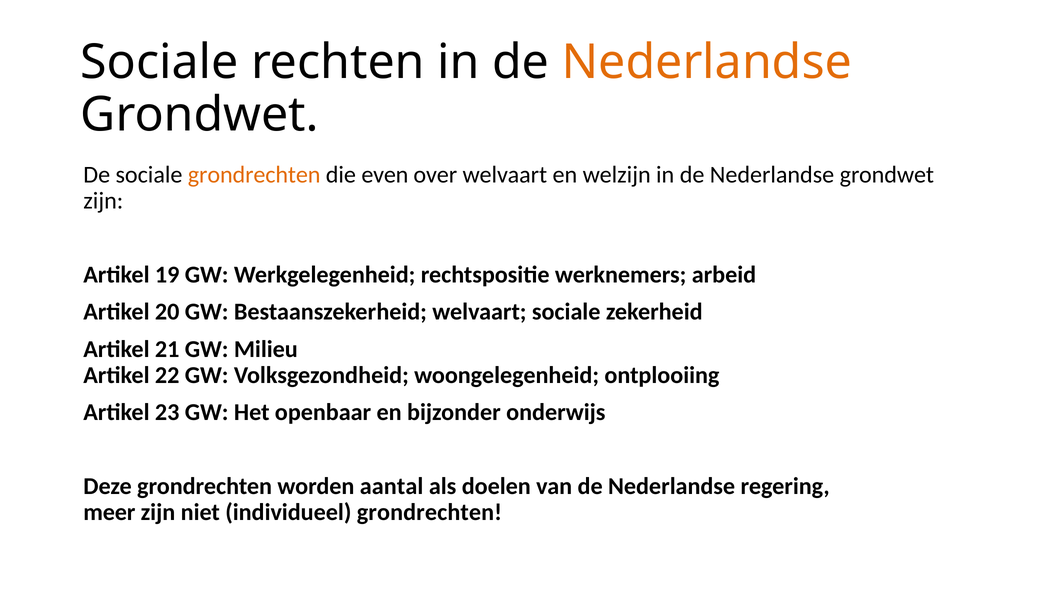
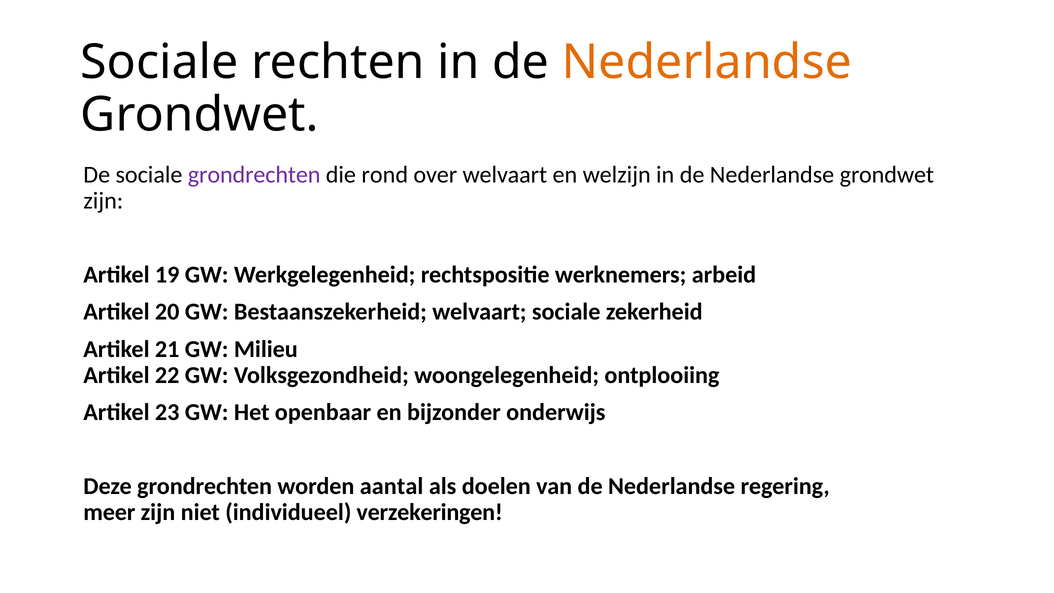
grondrechten at (254, 175) colour: orange -> purple
even: even -> rond
individueel grondrechten: grondrechten -> verzekeringen
